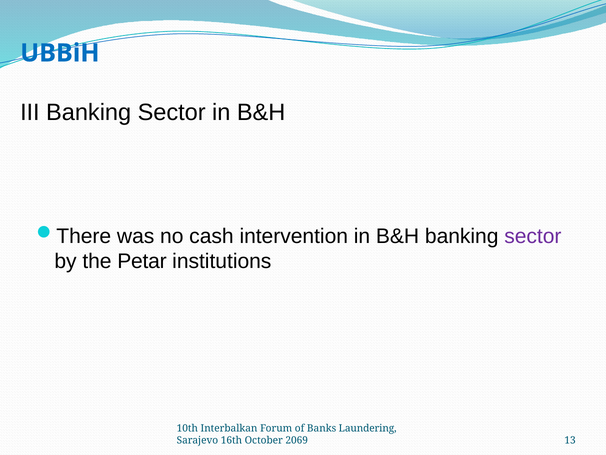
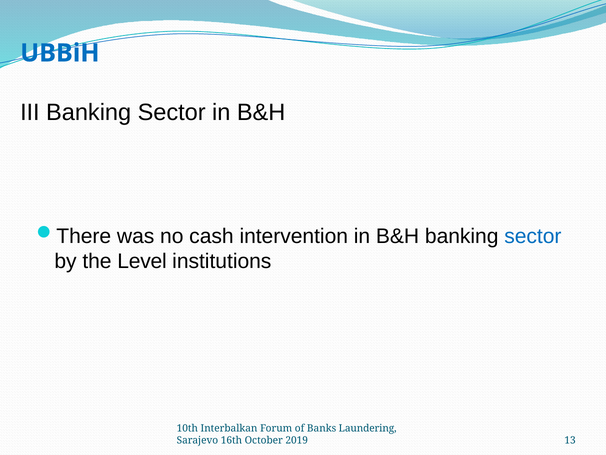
sector at (533, 236) colour: purple -> blue
Petar: Petar -> Level
2069: 2069 -> 2019
